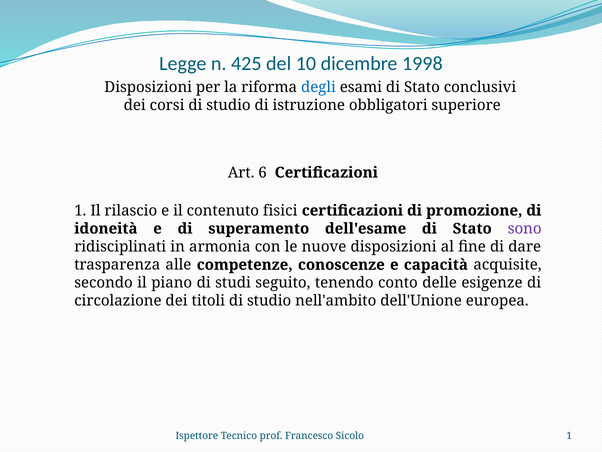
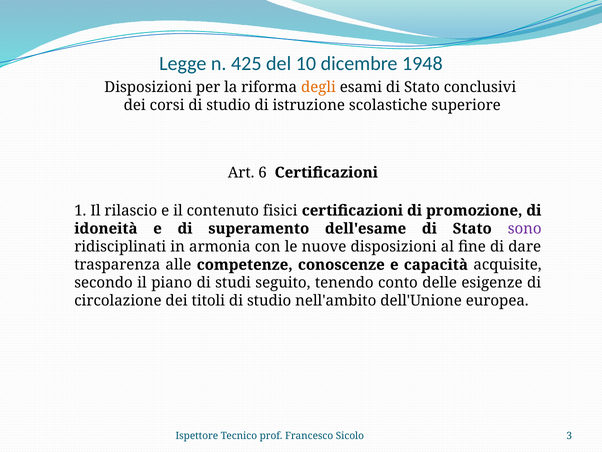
1998: 1998 -> 1948
degli colour: blue -> orange
obbligatori: obbligatori -> scolastiche
Sicolo 1: 1 -> 3
